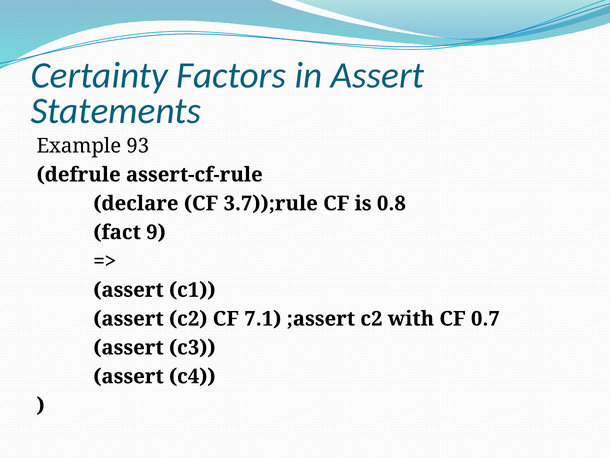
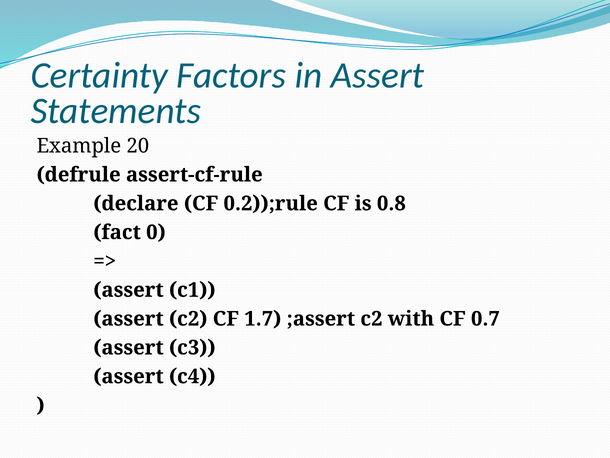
93: 93 -> 20
3.7));rule: 3.7));rule -> 0.2));rule
9: 9 -> 0
7.1: 7.1 -> 1.7
